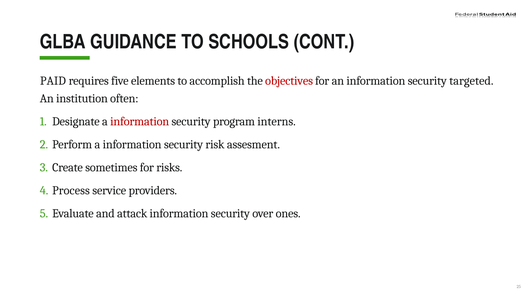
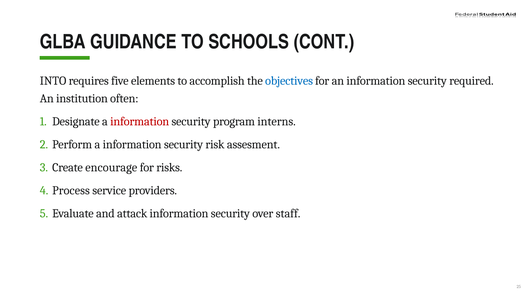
PAID: PAID -> INTO
objectives colour: red -> blue
targeted: targeted -> required
sometimes: sometimes -> encourage
ones: ones -> staff
